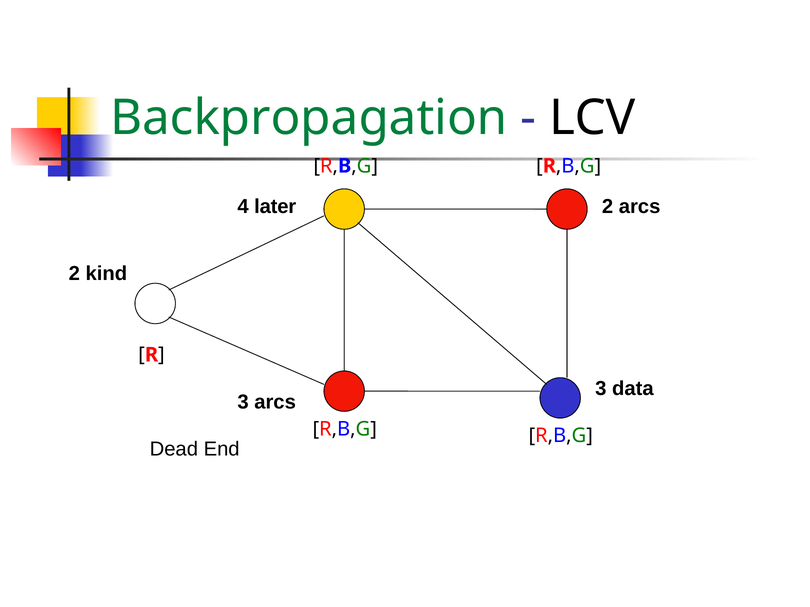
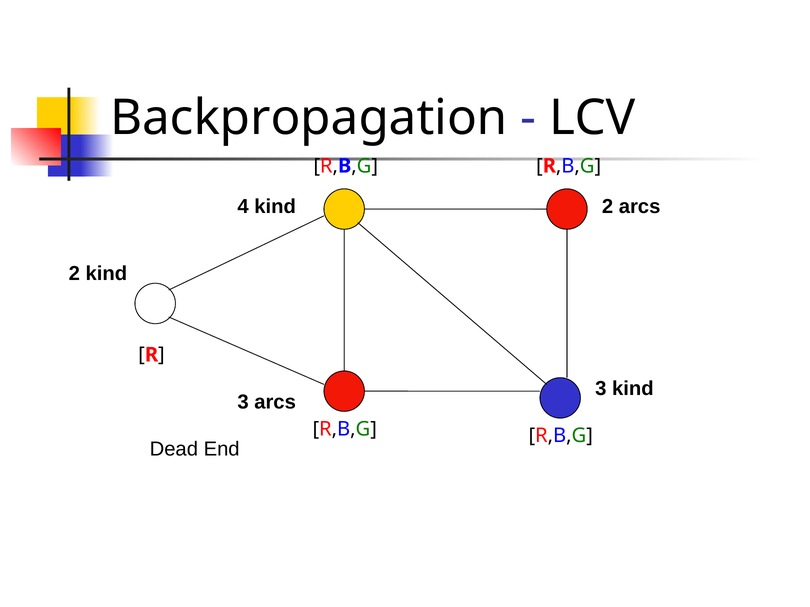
Backpropagation colour: green -> black
4 later: later -> kind
3 data: data -> kind
